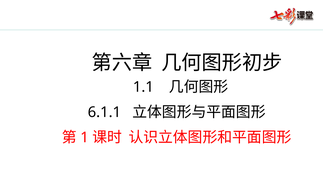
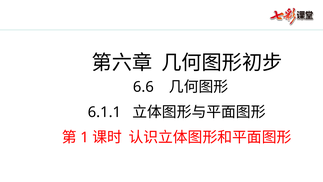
1.1: 1.1 -> 6.6
